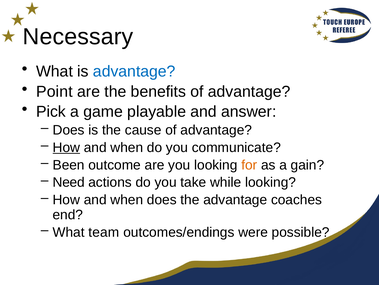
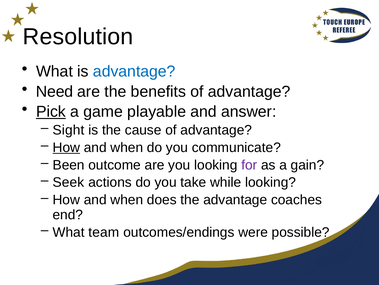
Necessary: Necessary -> Resolution
Point: Point -> Need
Pick underline: none -> present
Does at (69, 130): Does -> Sight
for colour: orange -> purple
Need: Need -> Seek
